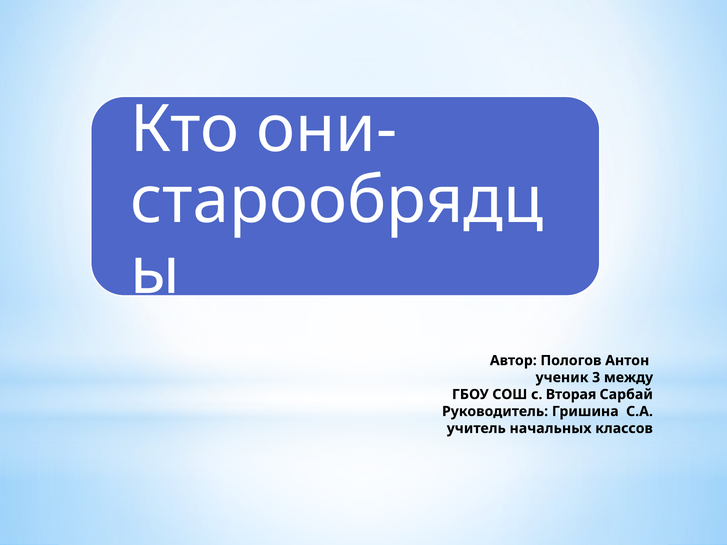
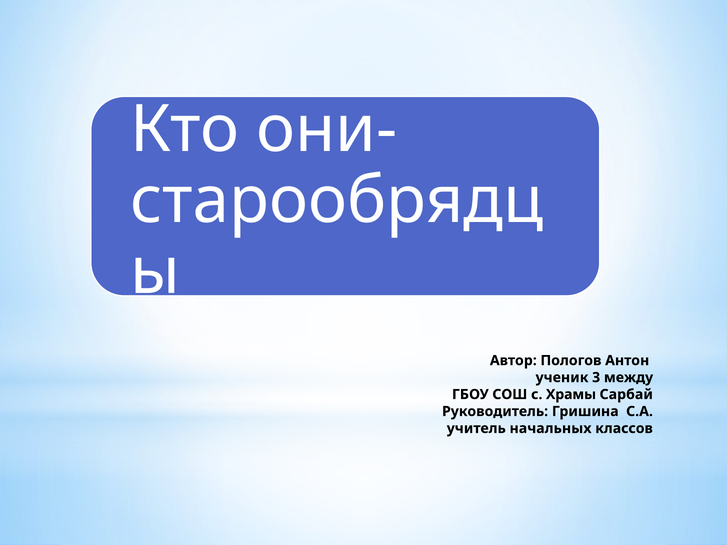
Вторая: Вторая -> Храмы
